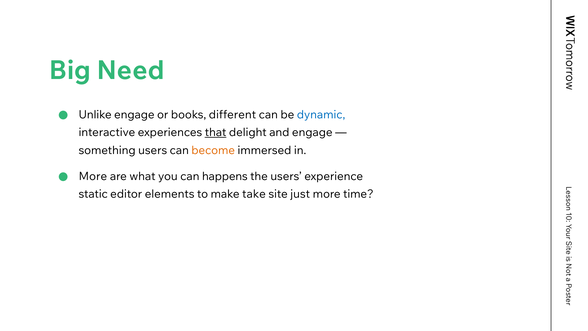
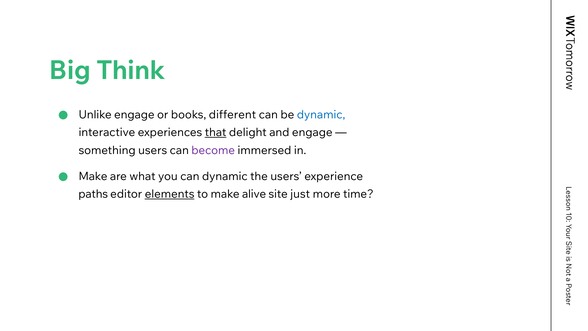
Need: Need -> Think
become colour: orange -> purple
More at (93, 176): More -> Make
can happens: happens -> dynamic
static: static -> paths
elements underline: none -> present
take: take -> alive
